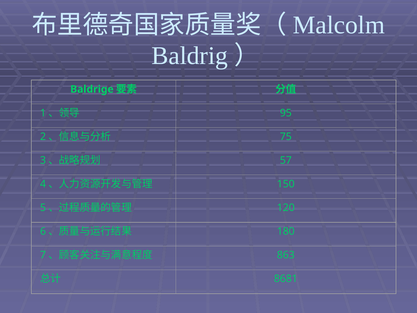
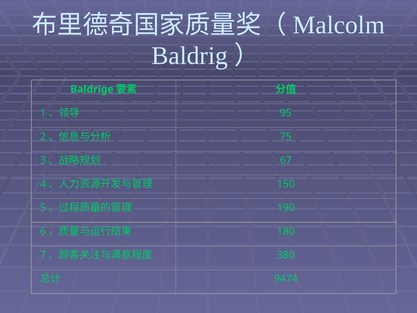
57: 57 -> 67
120: 120 -> 190
863: 863 -> 380
8681: 8681 -> 9474
